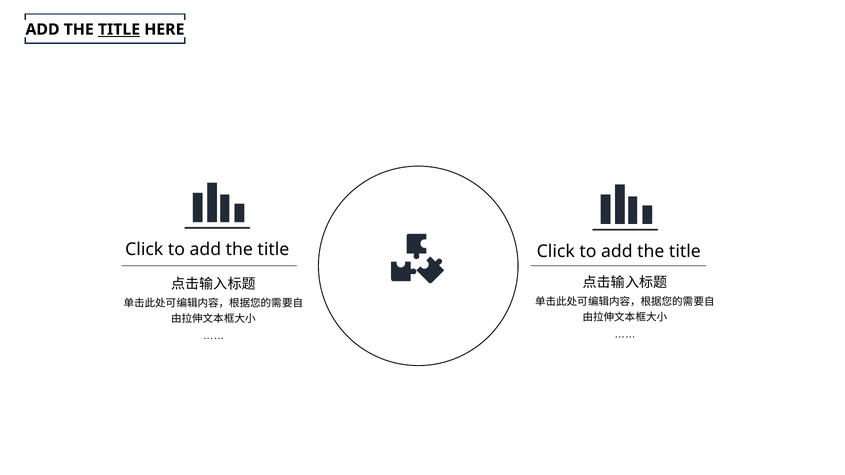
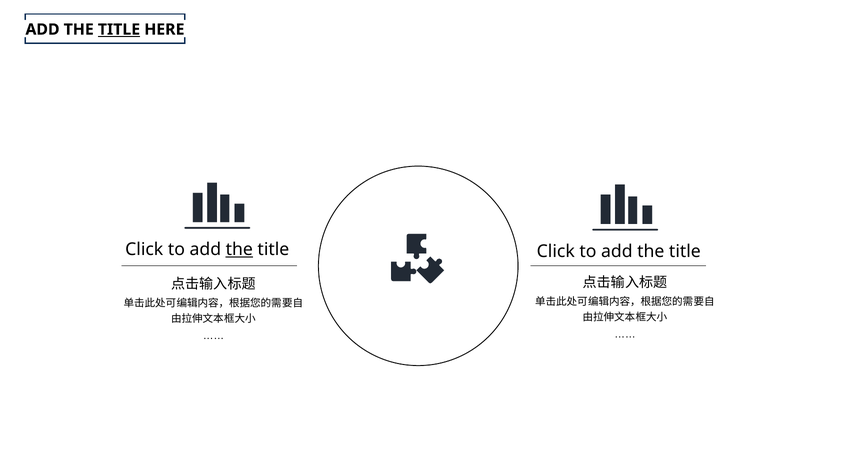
the at (239, 249) underline: none -> present
